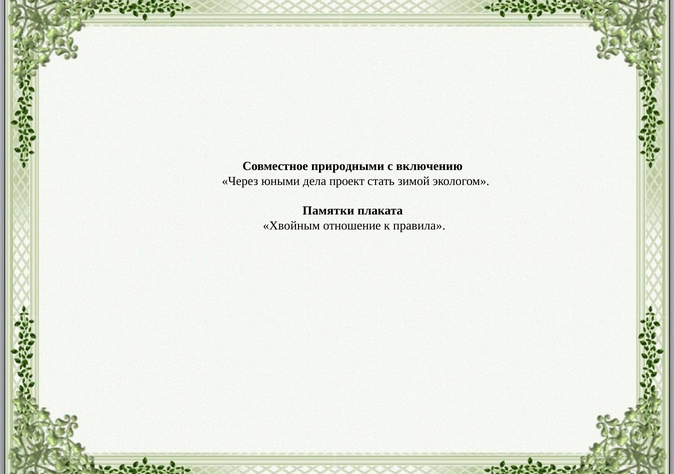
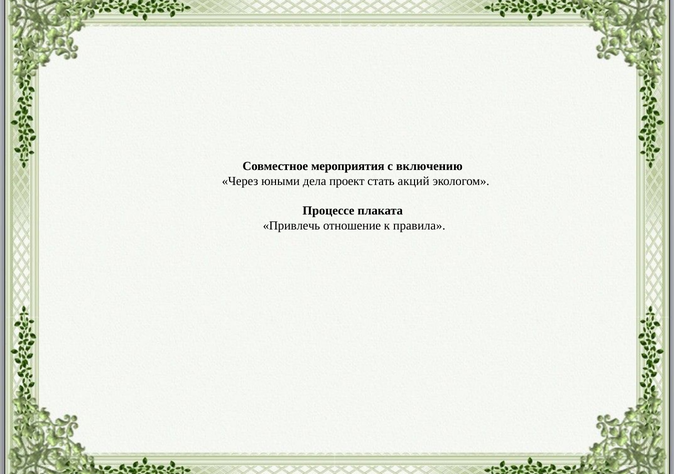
природными: природными -> мероприятия
зимой: зимой -> акций
Памятки: Памятки -> Процессе
Хвойным: Хвойным -> Привлечь
